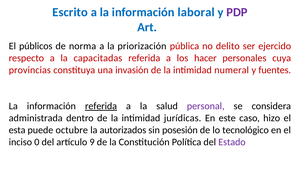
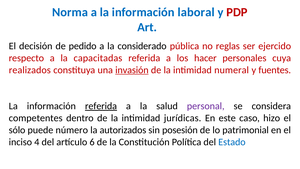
Escrito: Escrito -> Norma
PDP colour: purple -> red
públicos: públicos -> decisión
norma: norma -> pedido
priorización: priorización -> considerado
delito: delito -> reglas
provincias: provincias -> realizados
invasión underline: none -> present
administrada: administrada -> competentes
esta: esta -> sólo
octubre: octubre -> número
tecnológico: tecnológico -> patrimonial
0: 0 -> 4
9: 9 -> 6
Estado colour: purple -> blue
